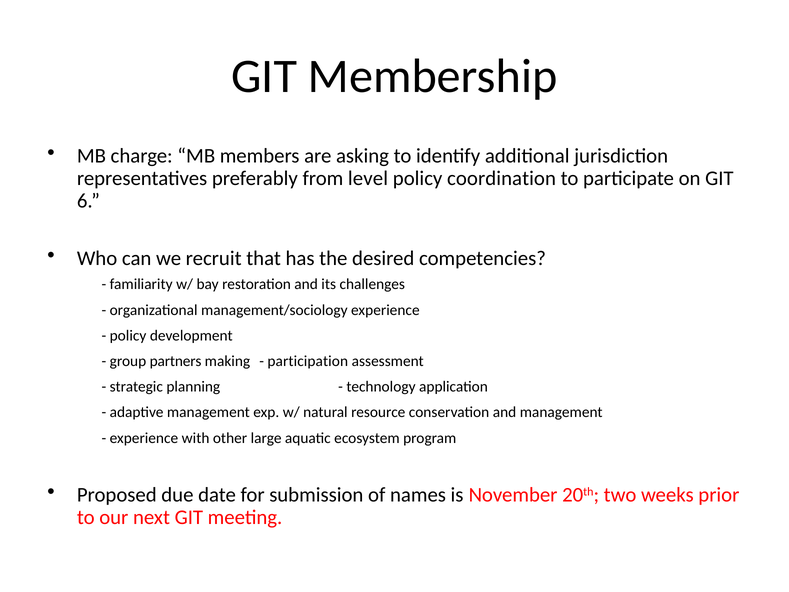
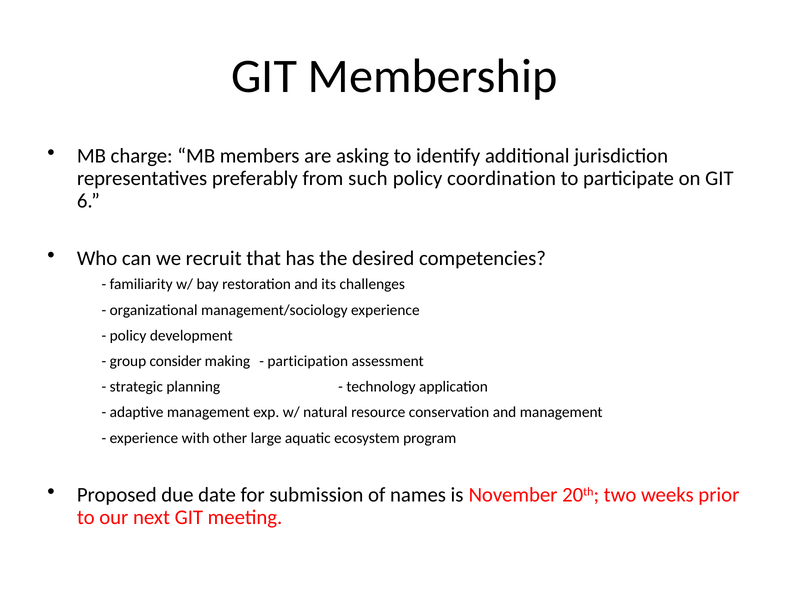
level: level -> such
partners: partners -> consider
